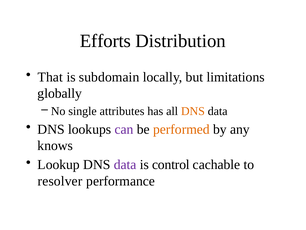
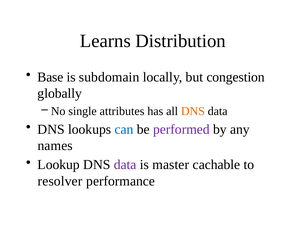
Efforts: Efforts -> Learns
That: That -> Base
limitations: limitations -> congestion
can colour: purple -> blue
performed colour: orange -> purple
knows: knows -> names
control: control -> master
